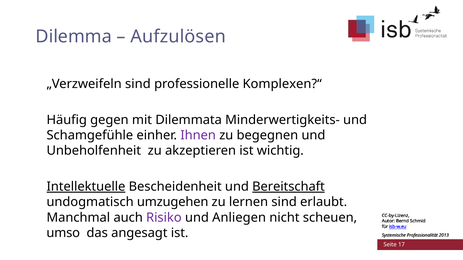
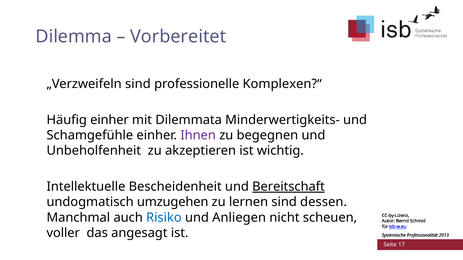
Aufzulösen: Aufzulösen -> Vorbereitet
Häufig gegen: gegen -> einher
Intellektuelle underline: present -> none
erlaubt: erlaubt -> dessen
Risiko colour: purple -> blue
umso: umso -> voller
